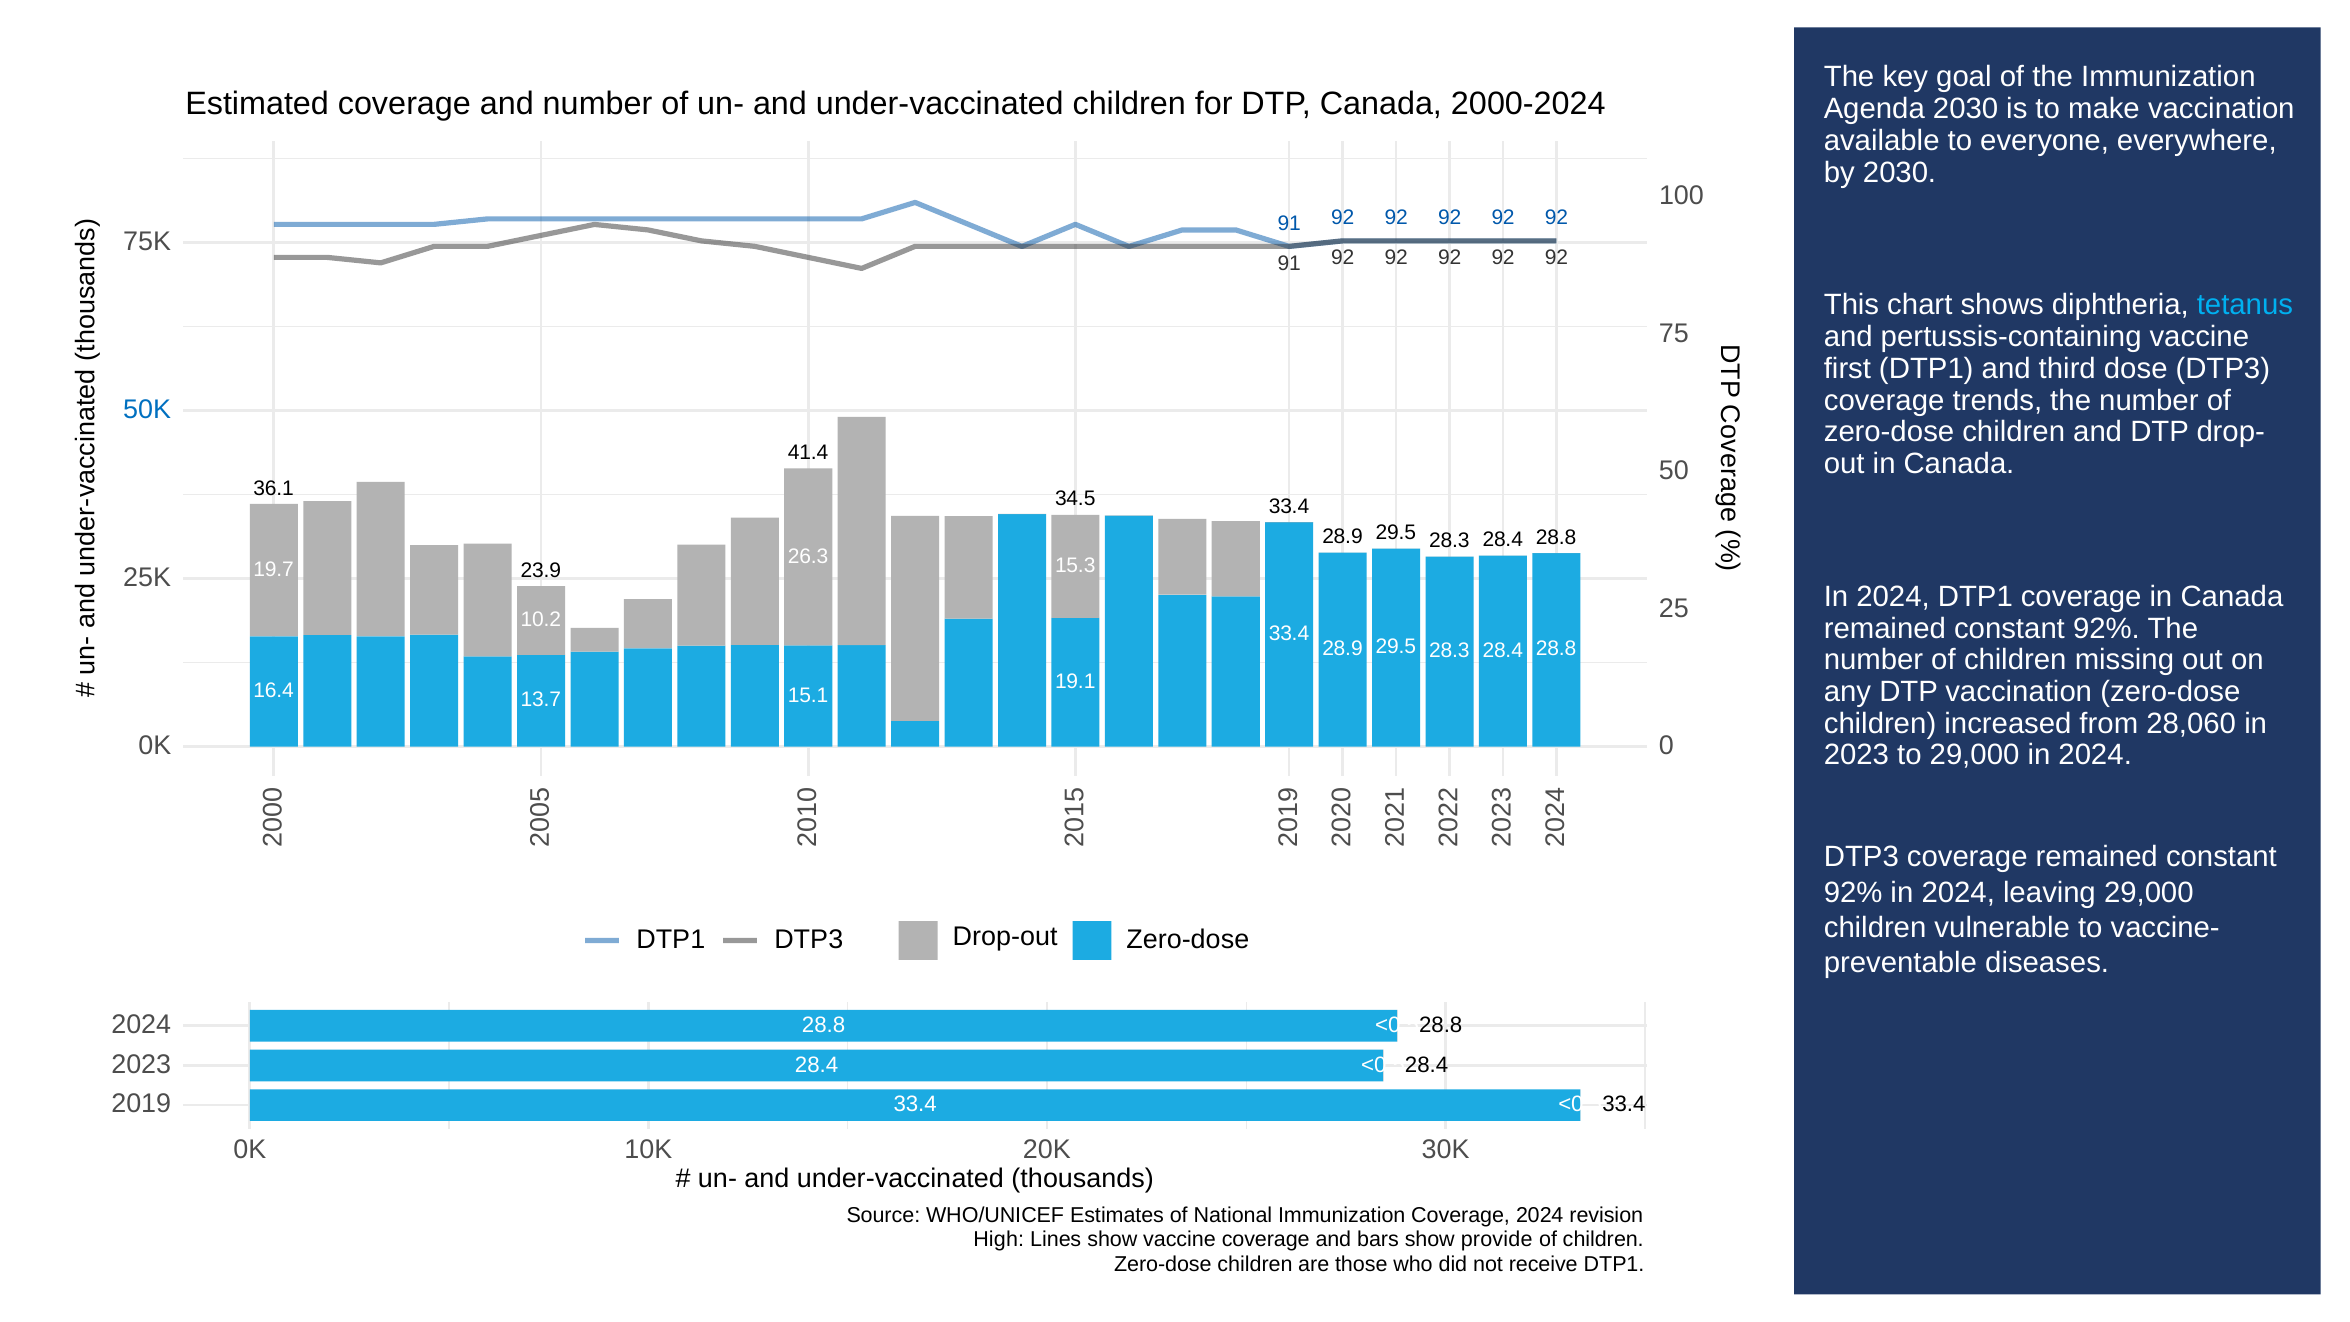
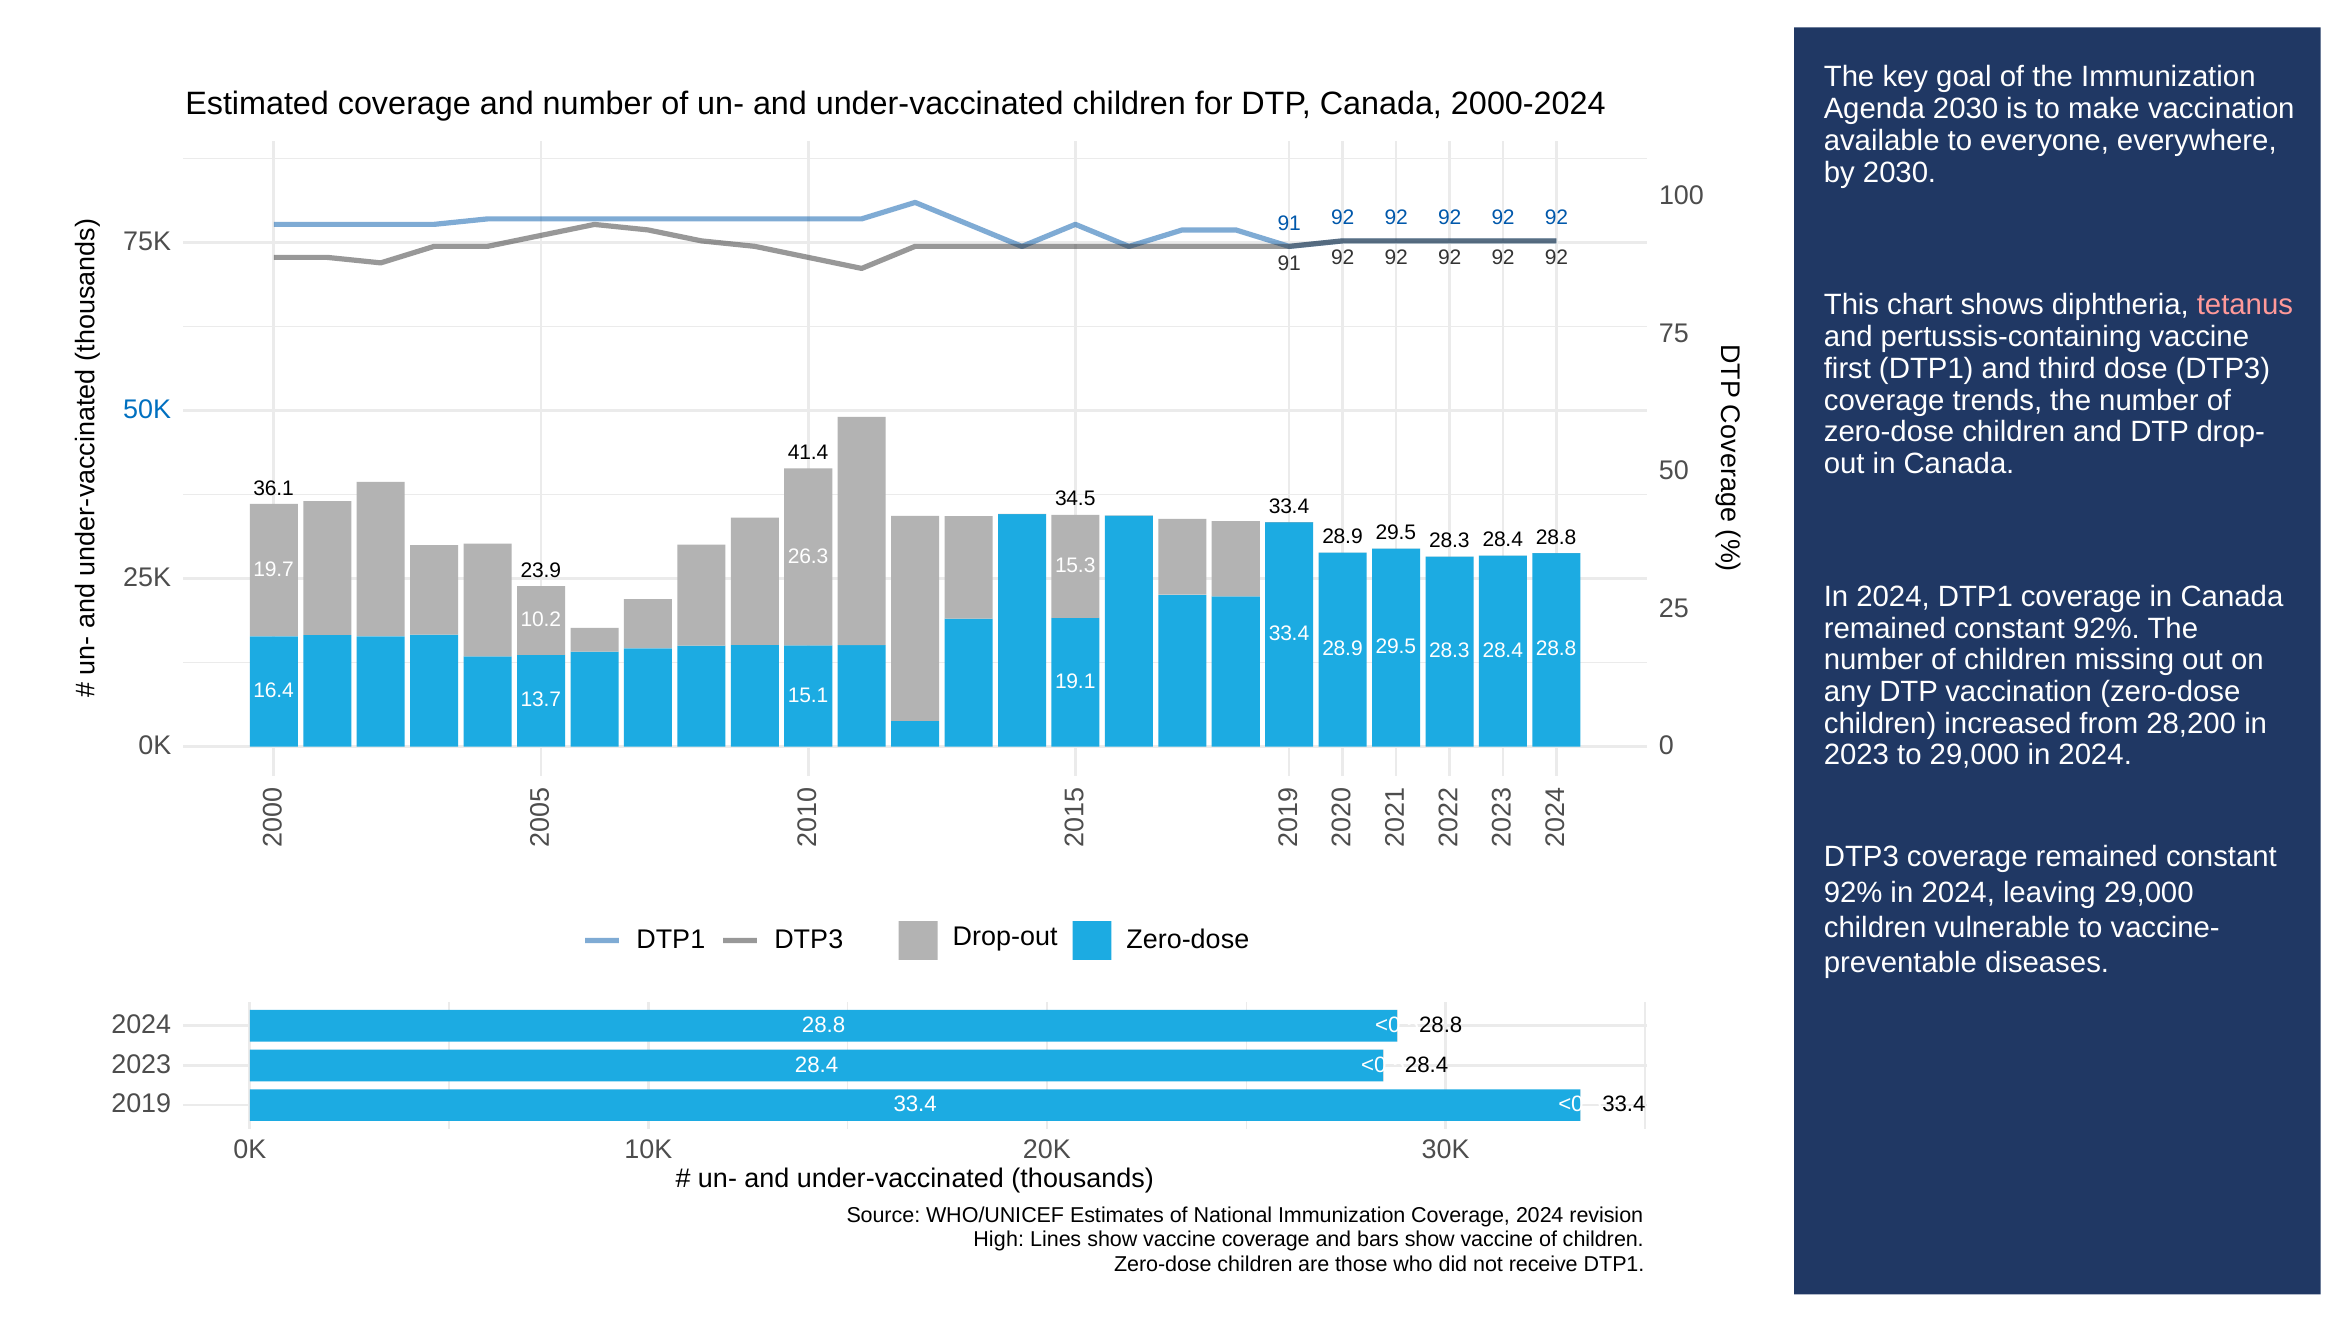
tetanus colour: light blue -> pink
28,060: 28,060 -> 28,200
bars show provide: provide -> vaccine
